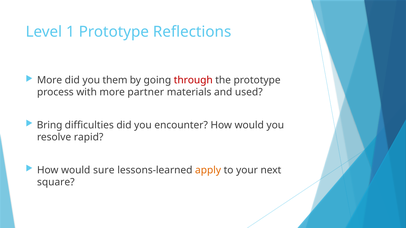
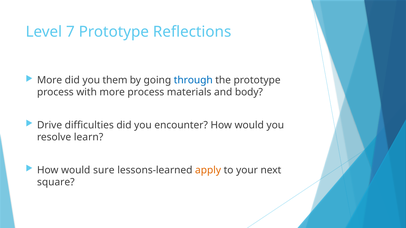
1: 1 -> 7
through colour: red -> blue
more partner: partner -> process
used: used -> body
Bring: Bring -> Drive
rapid: rapid -> learn
